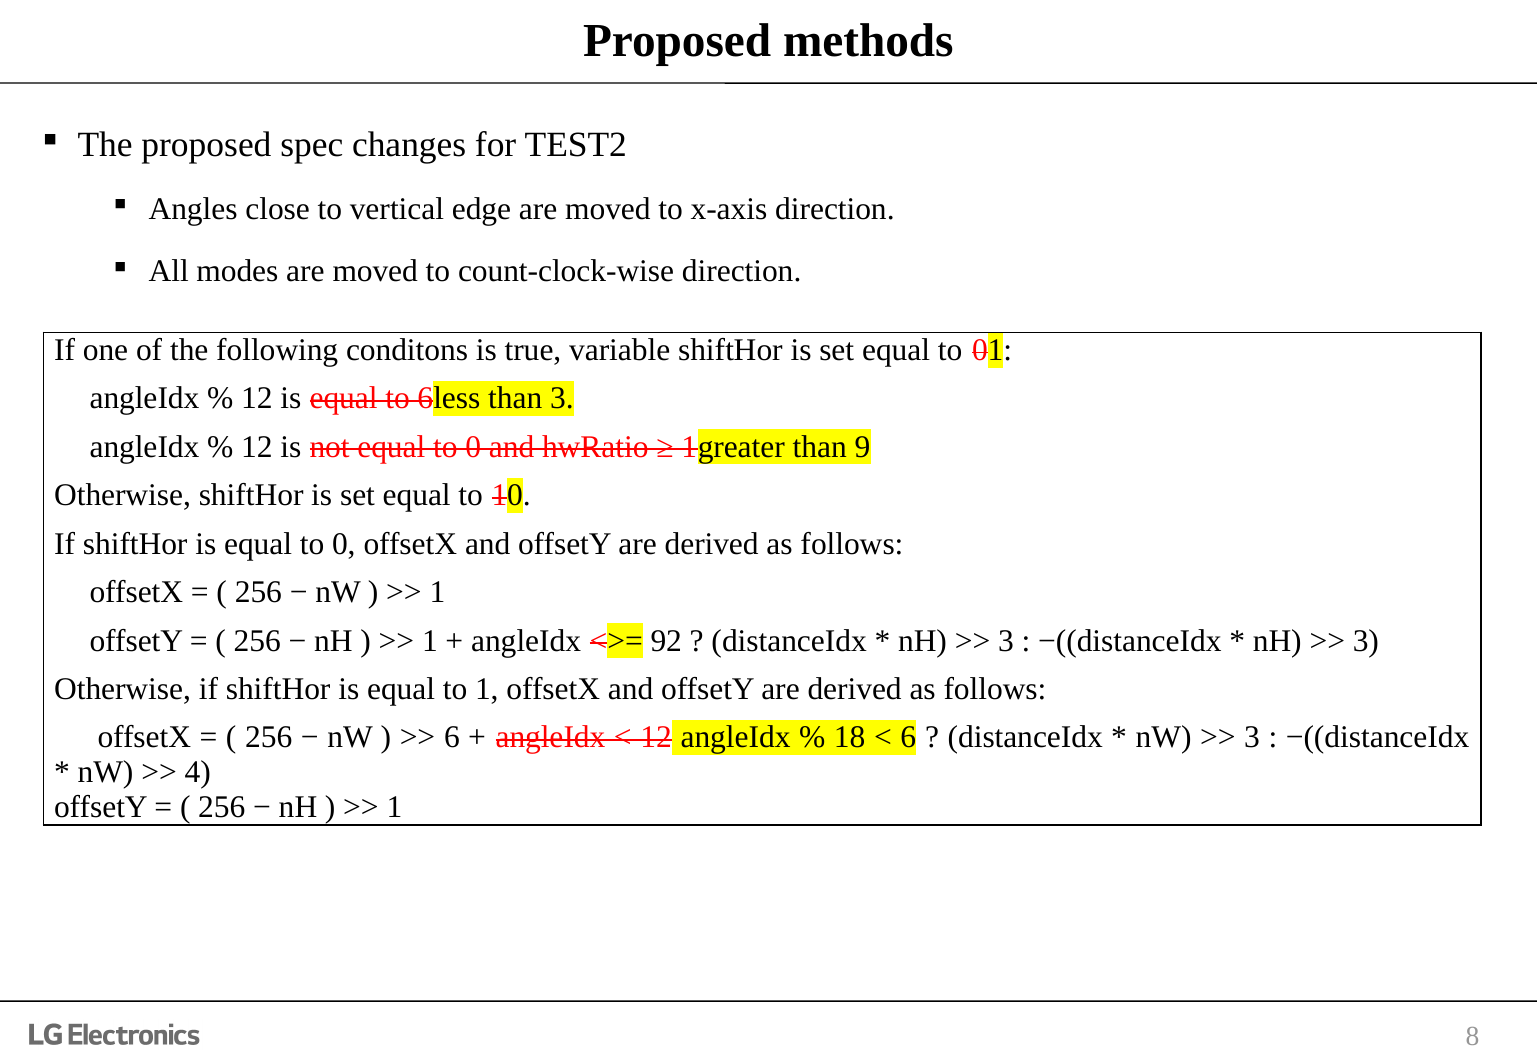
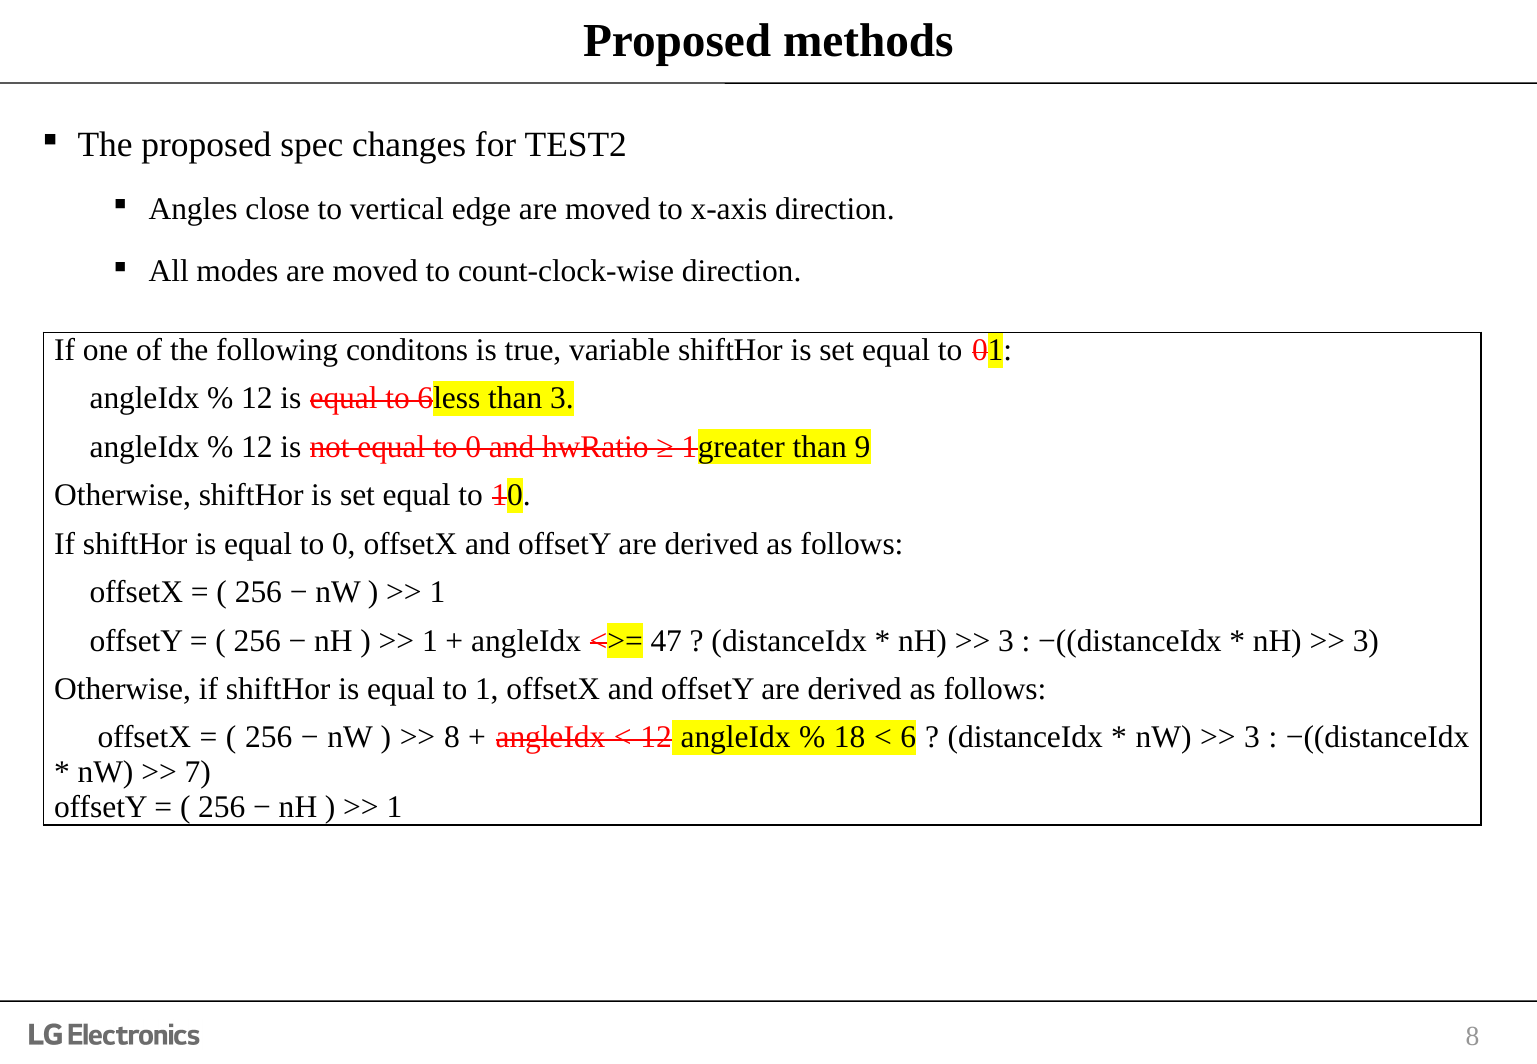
92: 92 -> 47
6 at (452, 738): 6 -> 8
4: 4 -> 7
